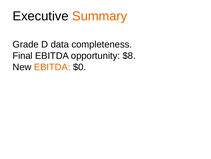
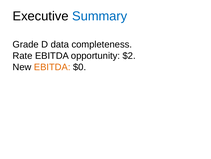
Summary colour: orange -> blue
Final: Final -> Rate
$8: $8 -> $2
